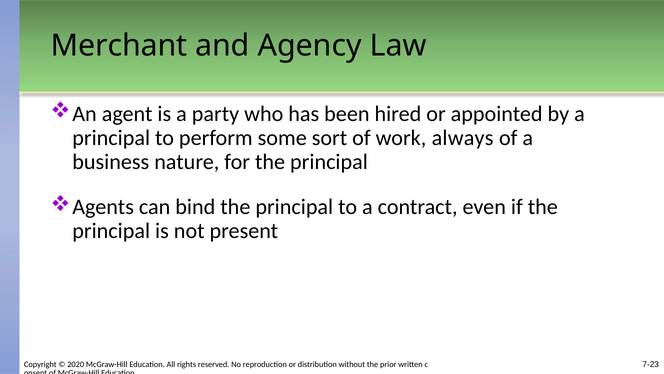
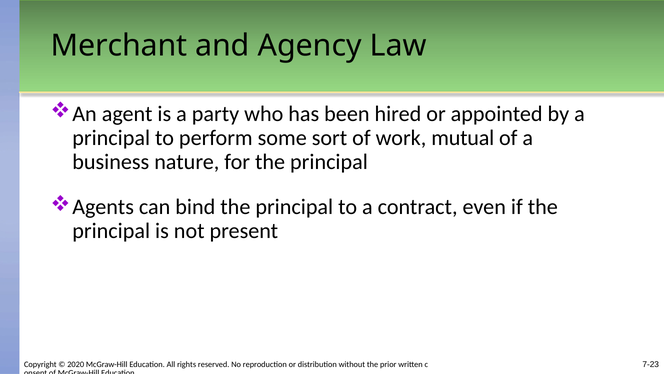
always: always -> mutual
